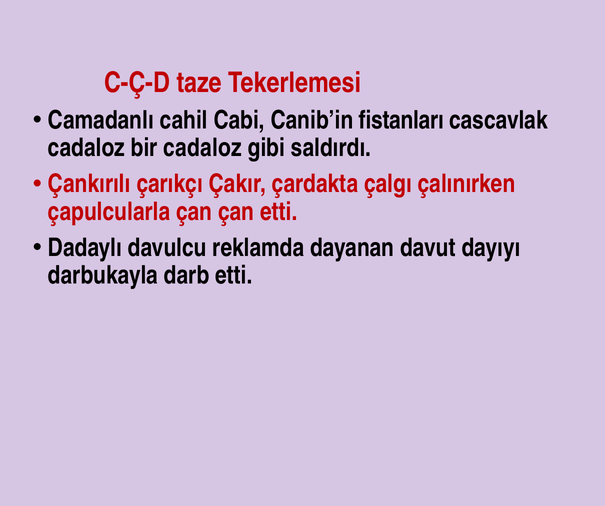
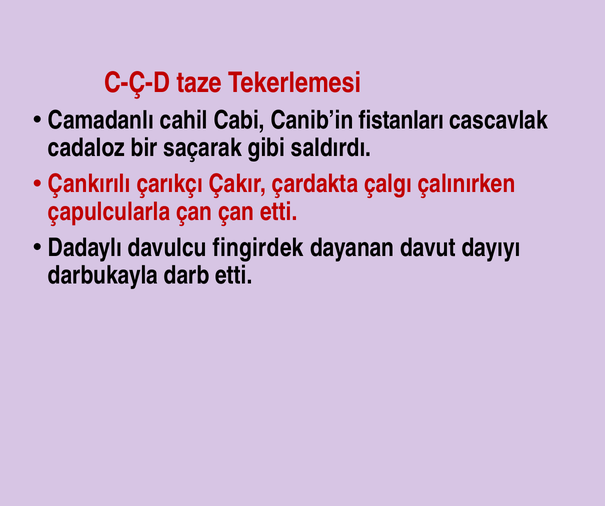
bir cadaloz: cadaloz -> saçarak
reklamda: reklamda -> fingirdek
